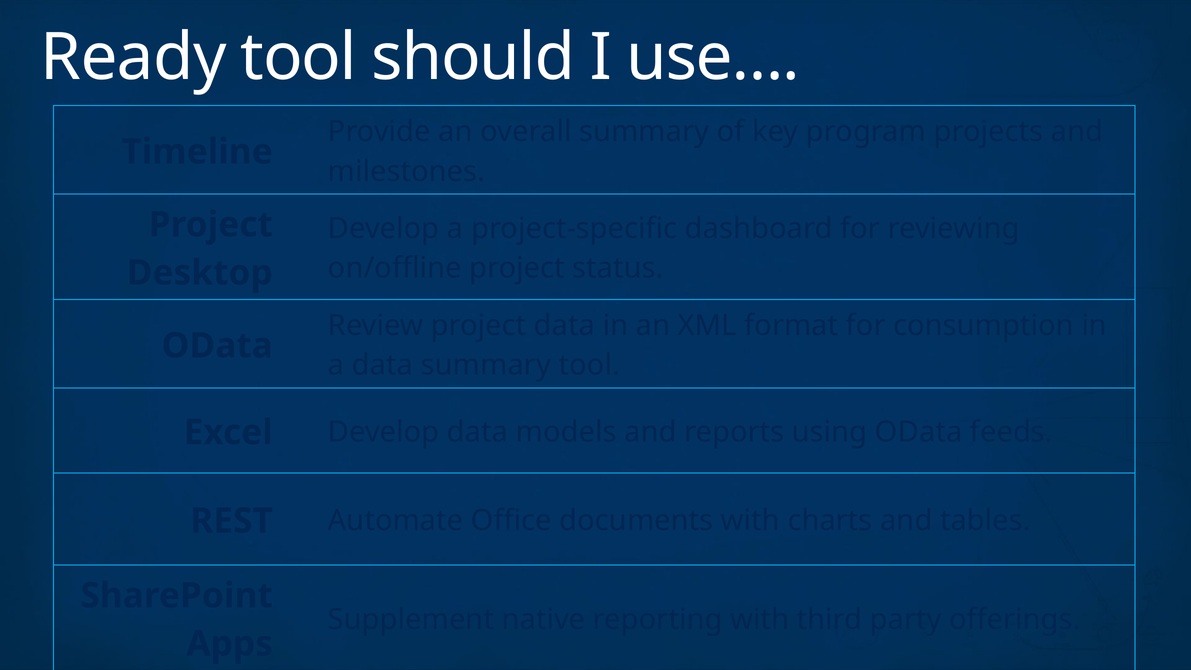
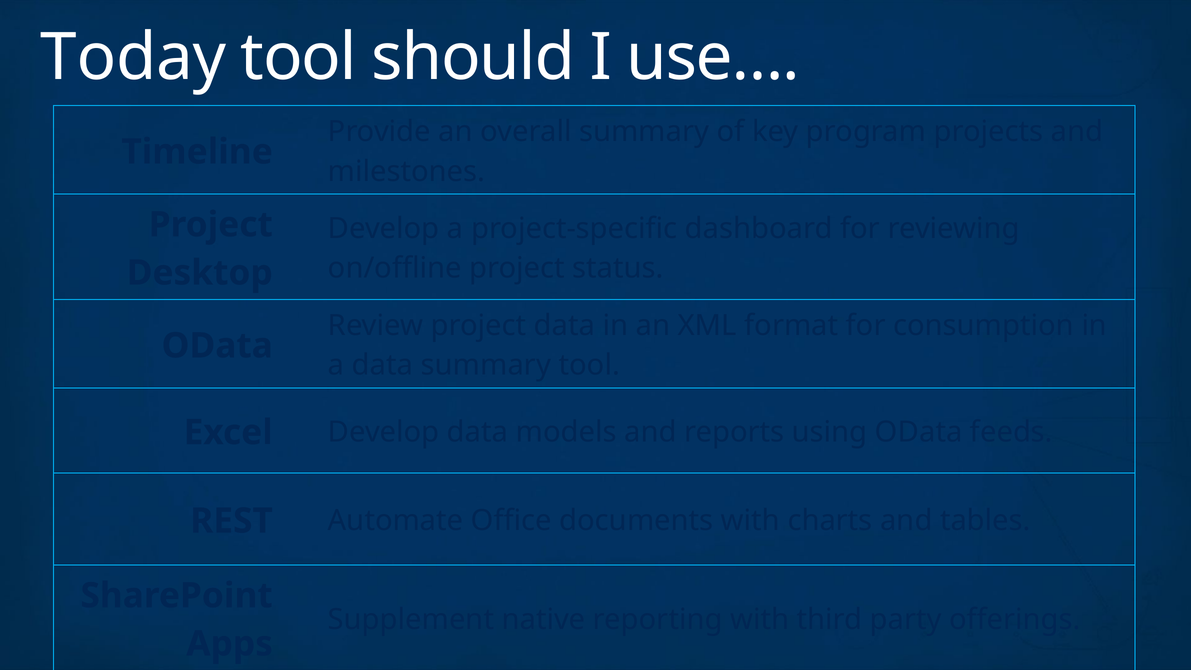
Ready: Ready -> Today
